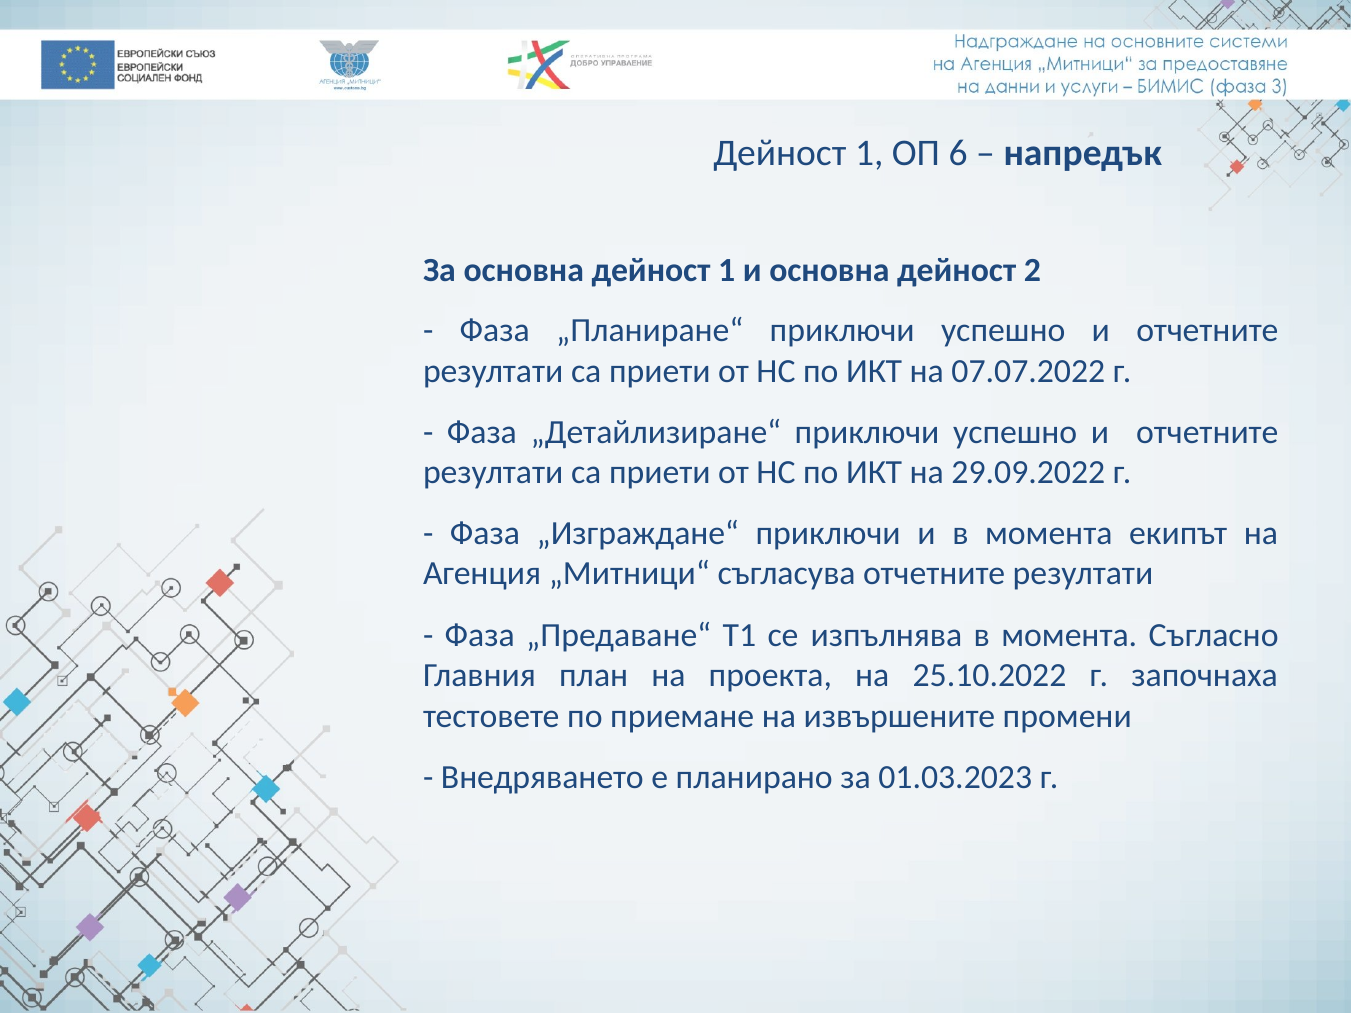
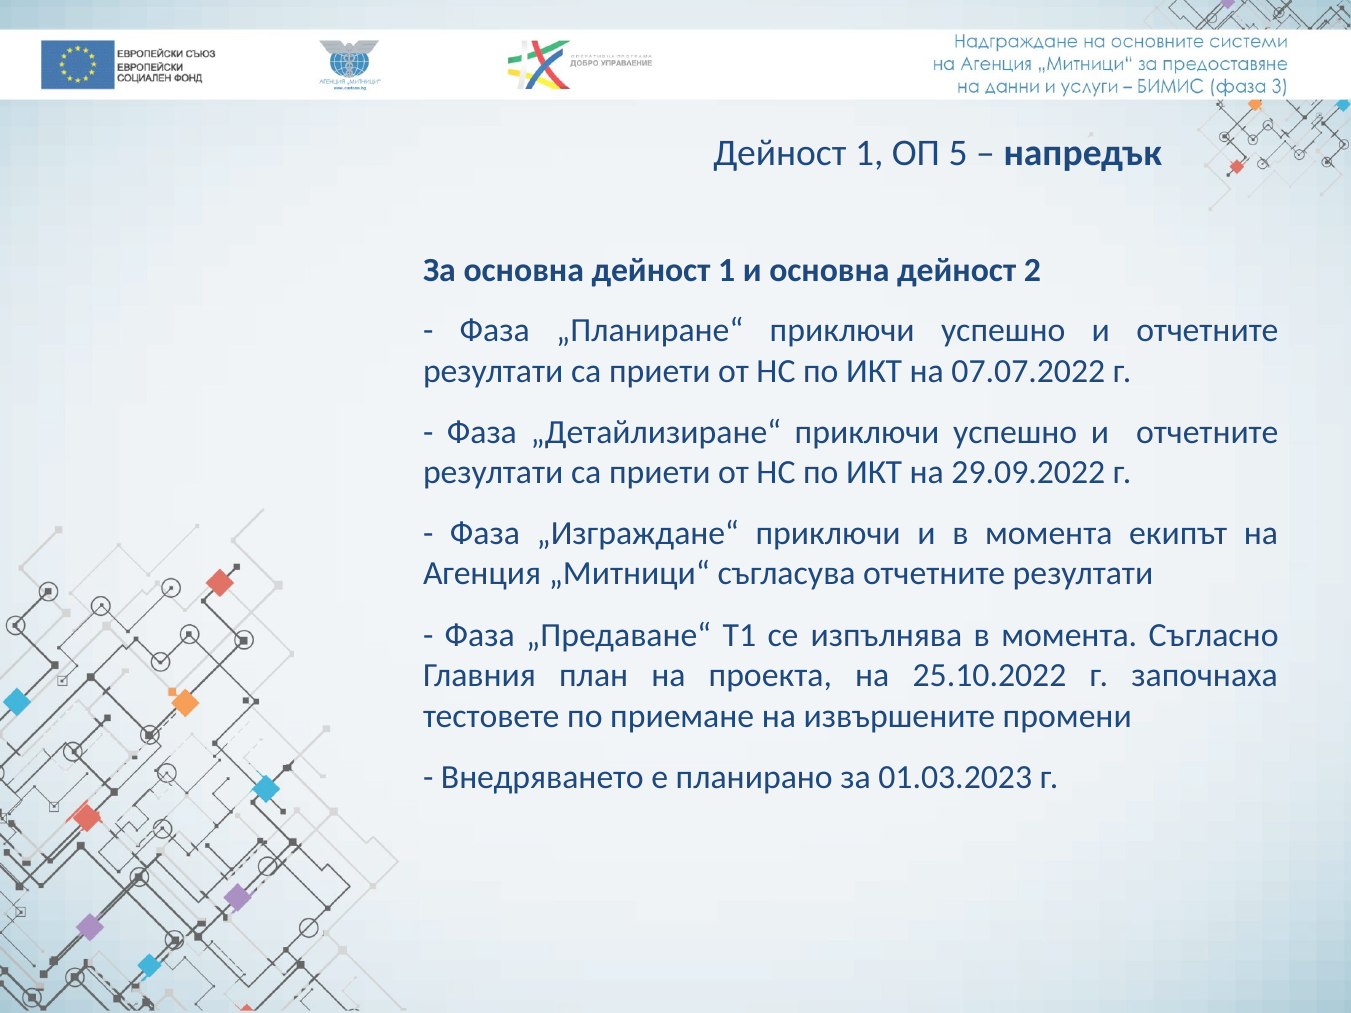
6: 6 -> 5
